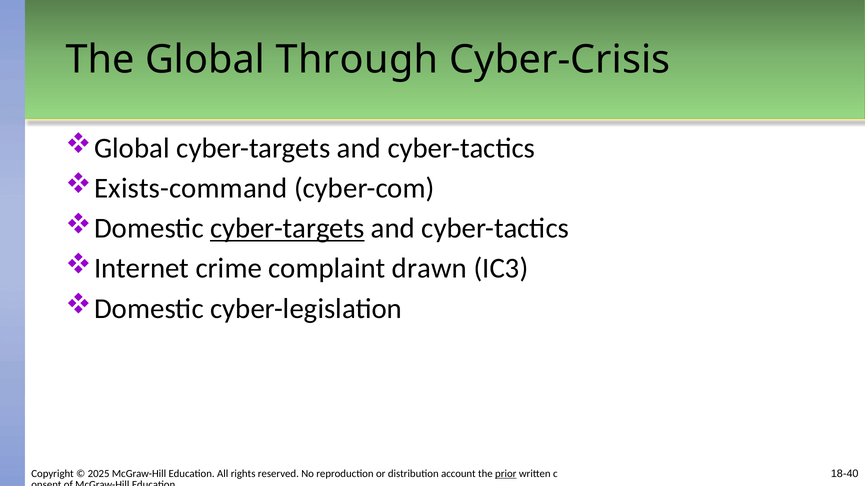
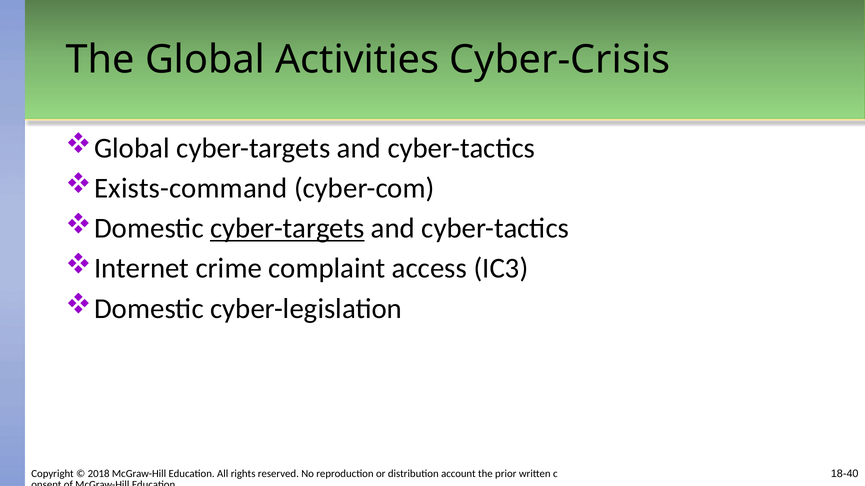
Through: Through -> Activities
drawn: drawn -> access
2025: 2025 -> 2018
prior underline: present -> none
